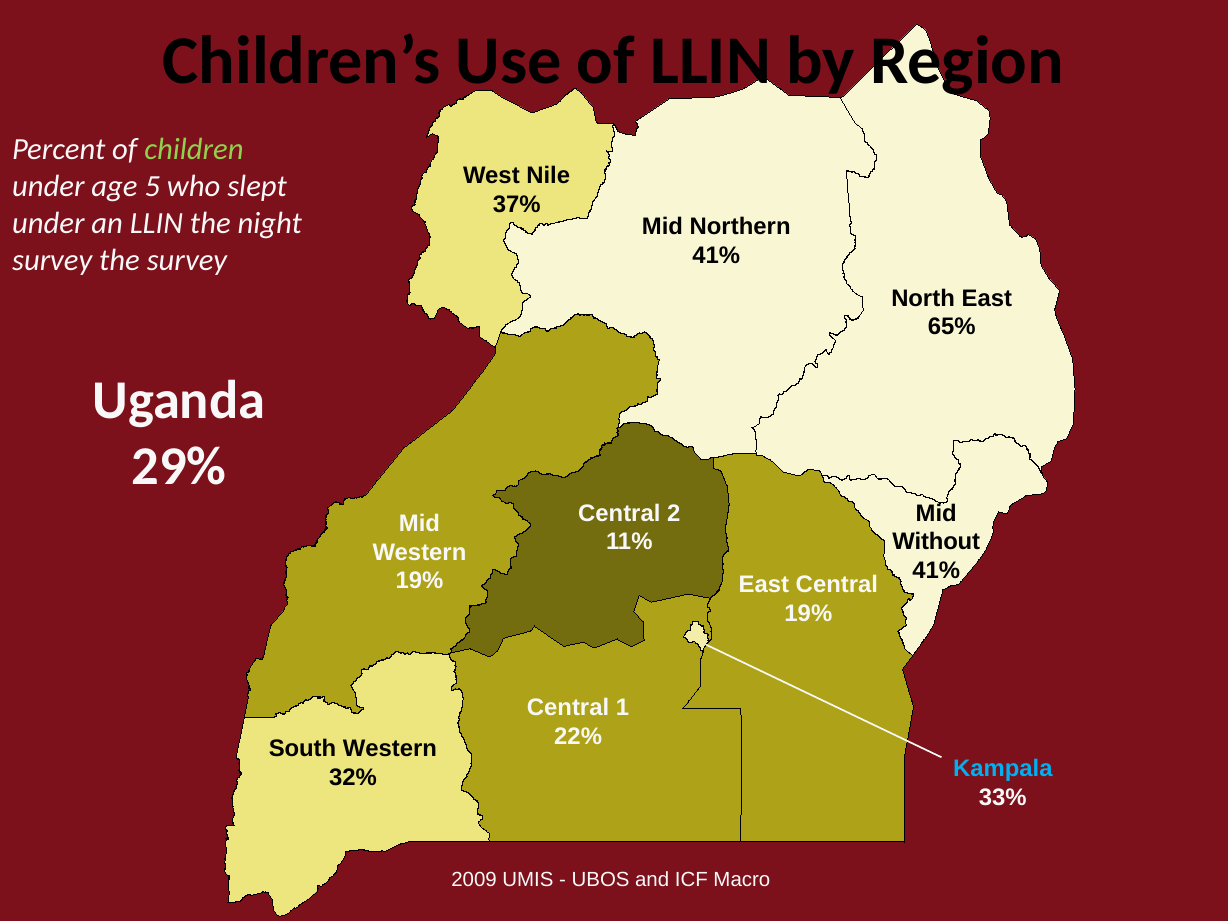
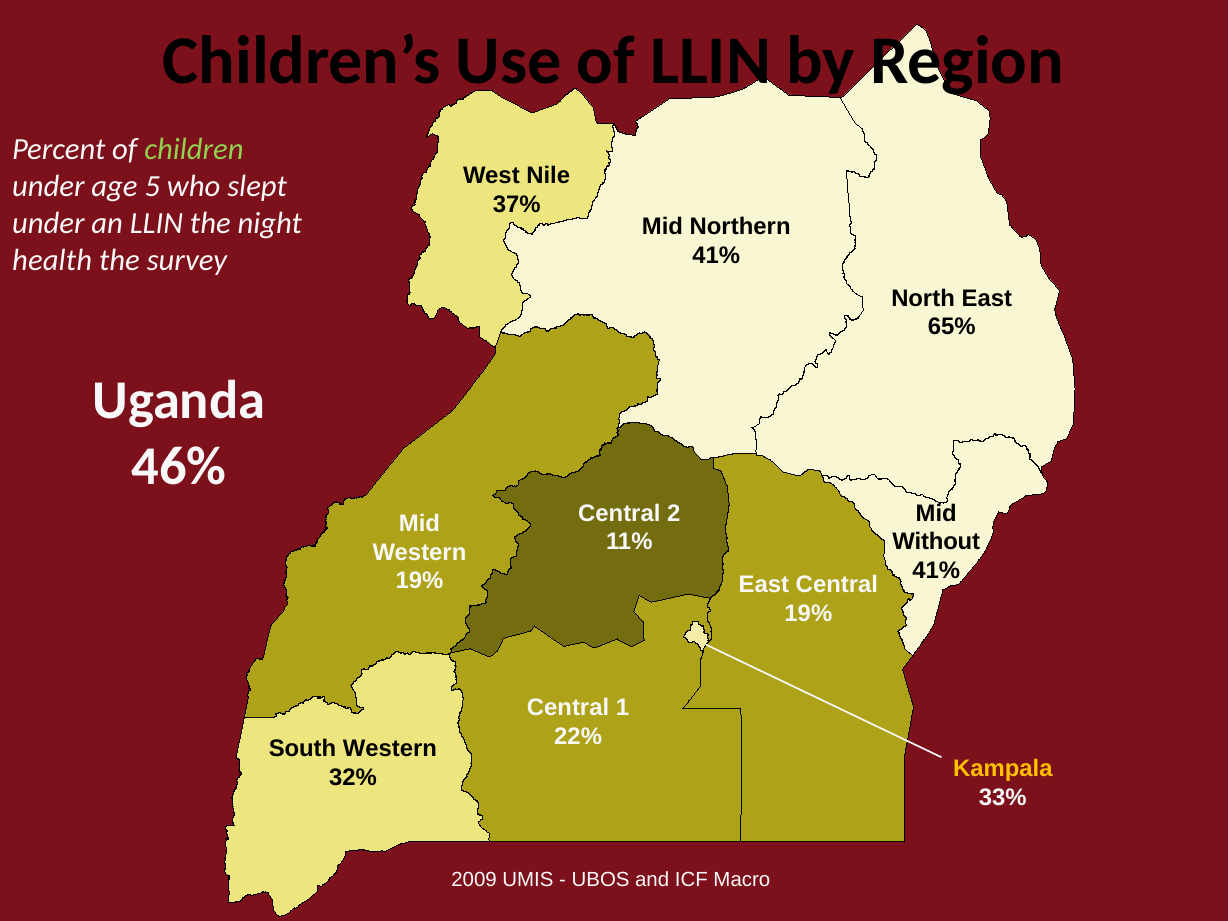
survey at (52, 260): survey -> health
29%: 29% -> 46%
Kampala colour: light blue -> yellow
